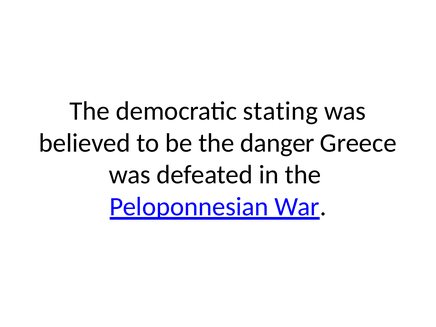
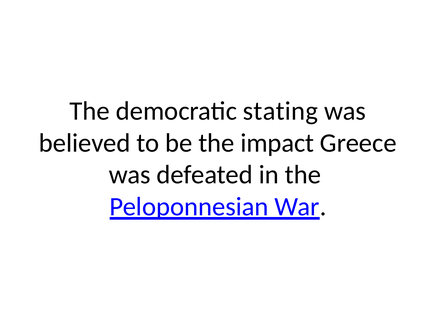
danger: danger -> impact
